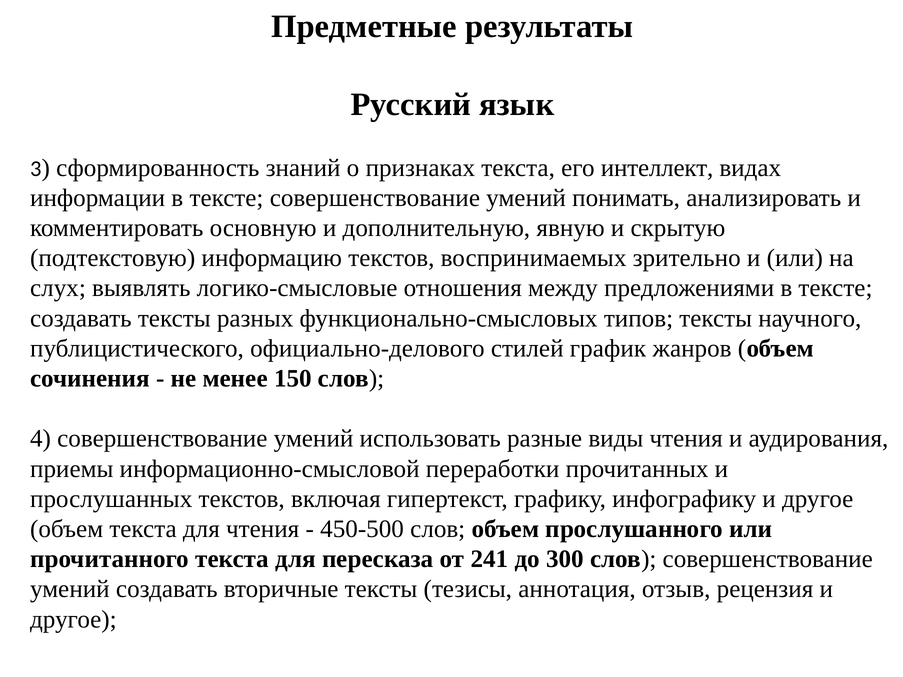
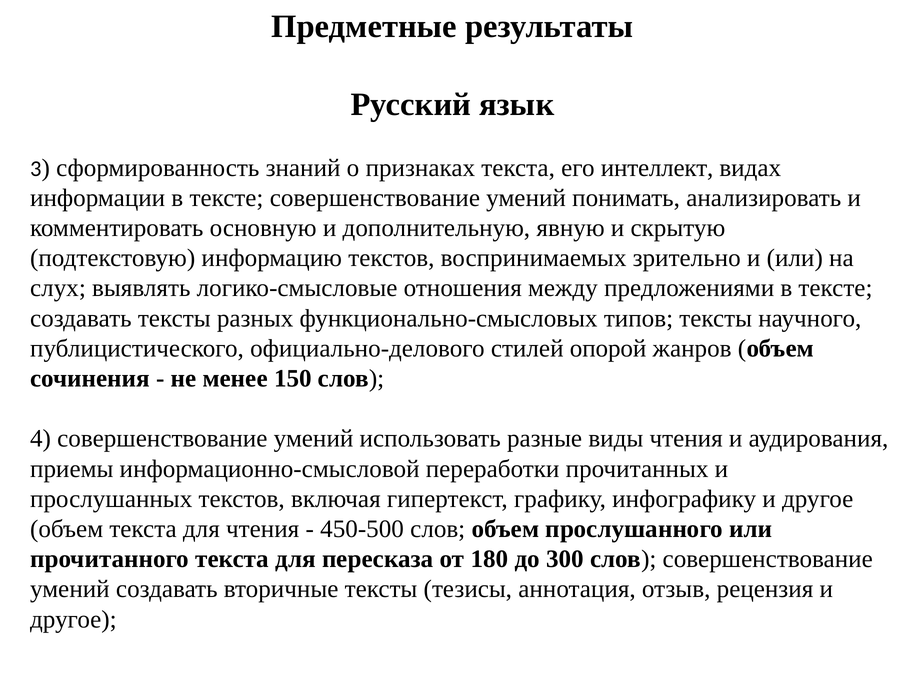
график: график -> опорой
241: 241 -> 180
